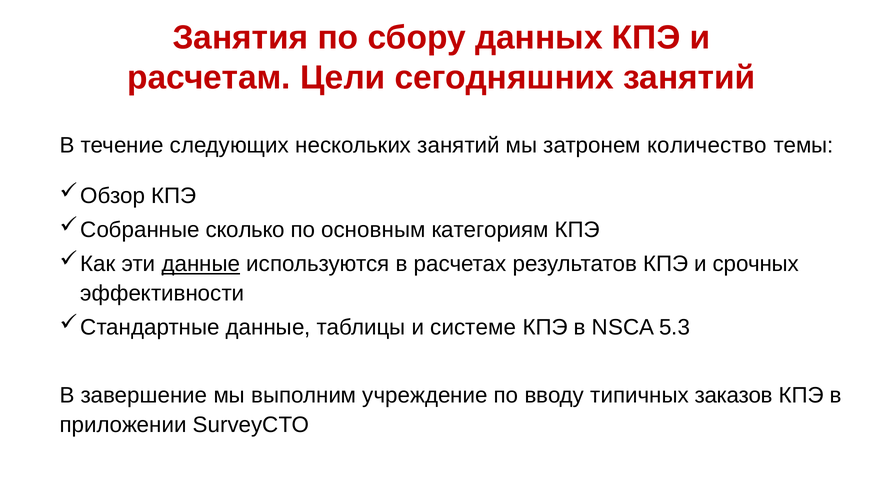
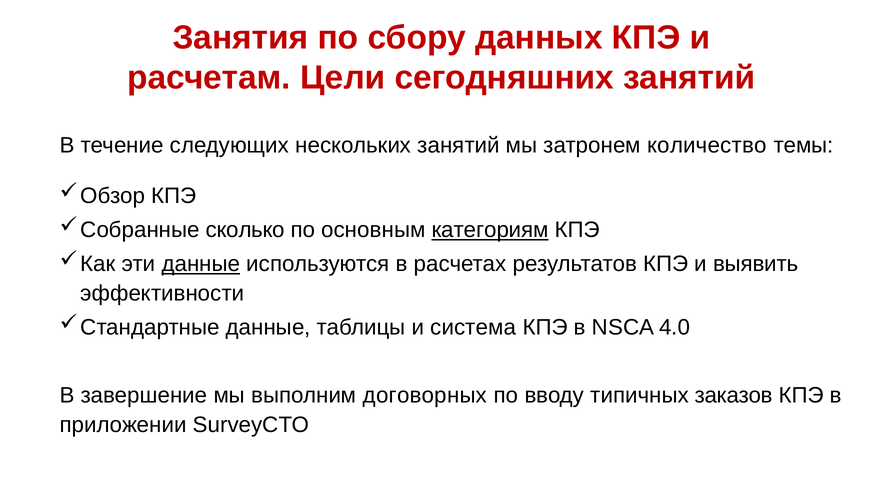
категориям underline: none -> present
срочных: срочных -> выявить
системе: системе -> система
5.3: 5.3 -> 4.0
учреждение: учреждение -> договорных
